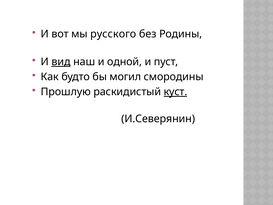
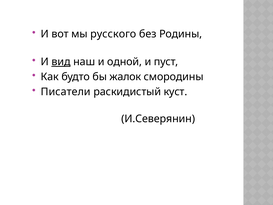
могил: могил -> жалок
Прошлую: Прошлую -> Писатели
куст underline: present -> none
